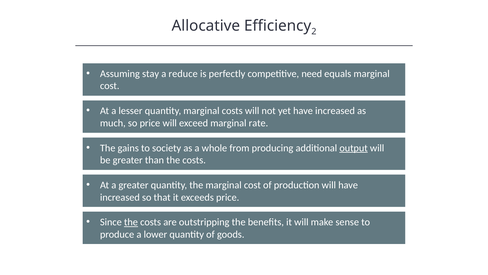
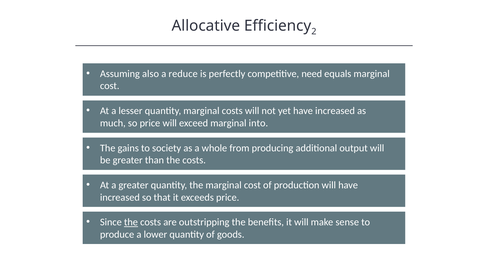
stay: stay -> also
rate: rate -> into
output underline: present -> none
